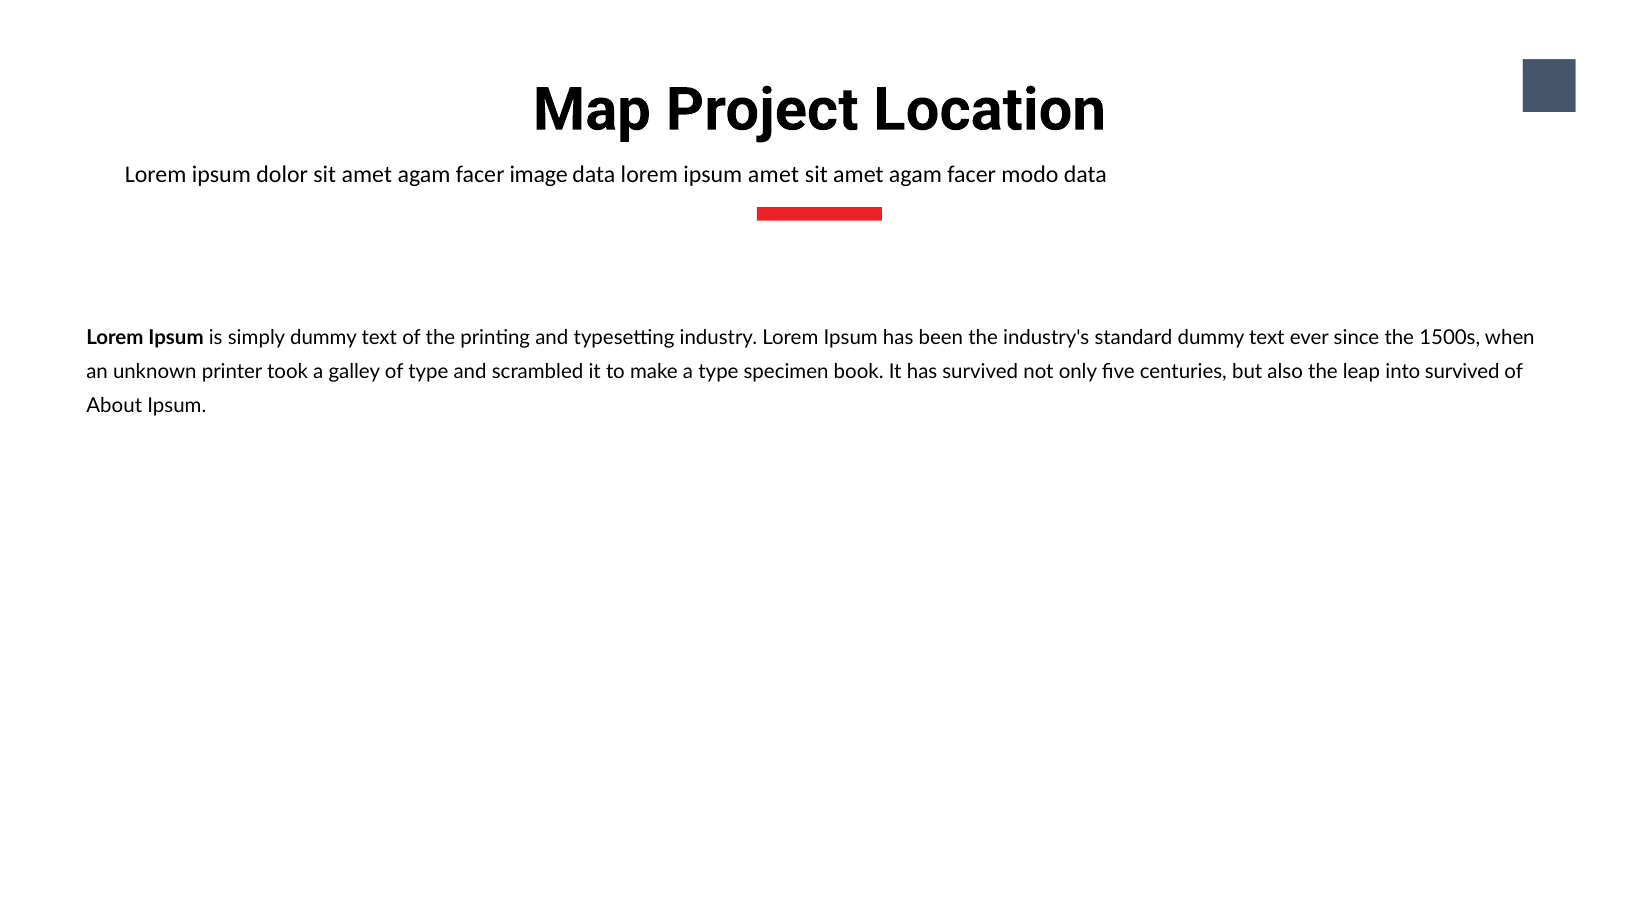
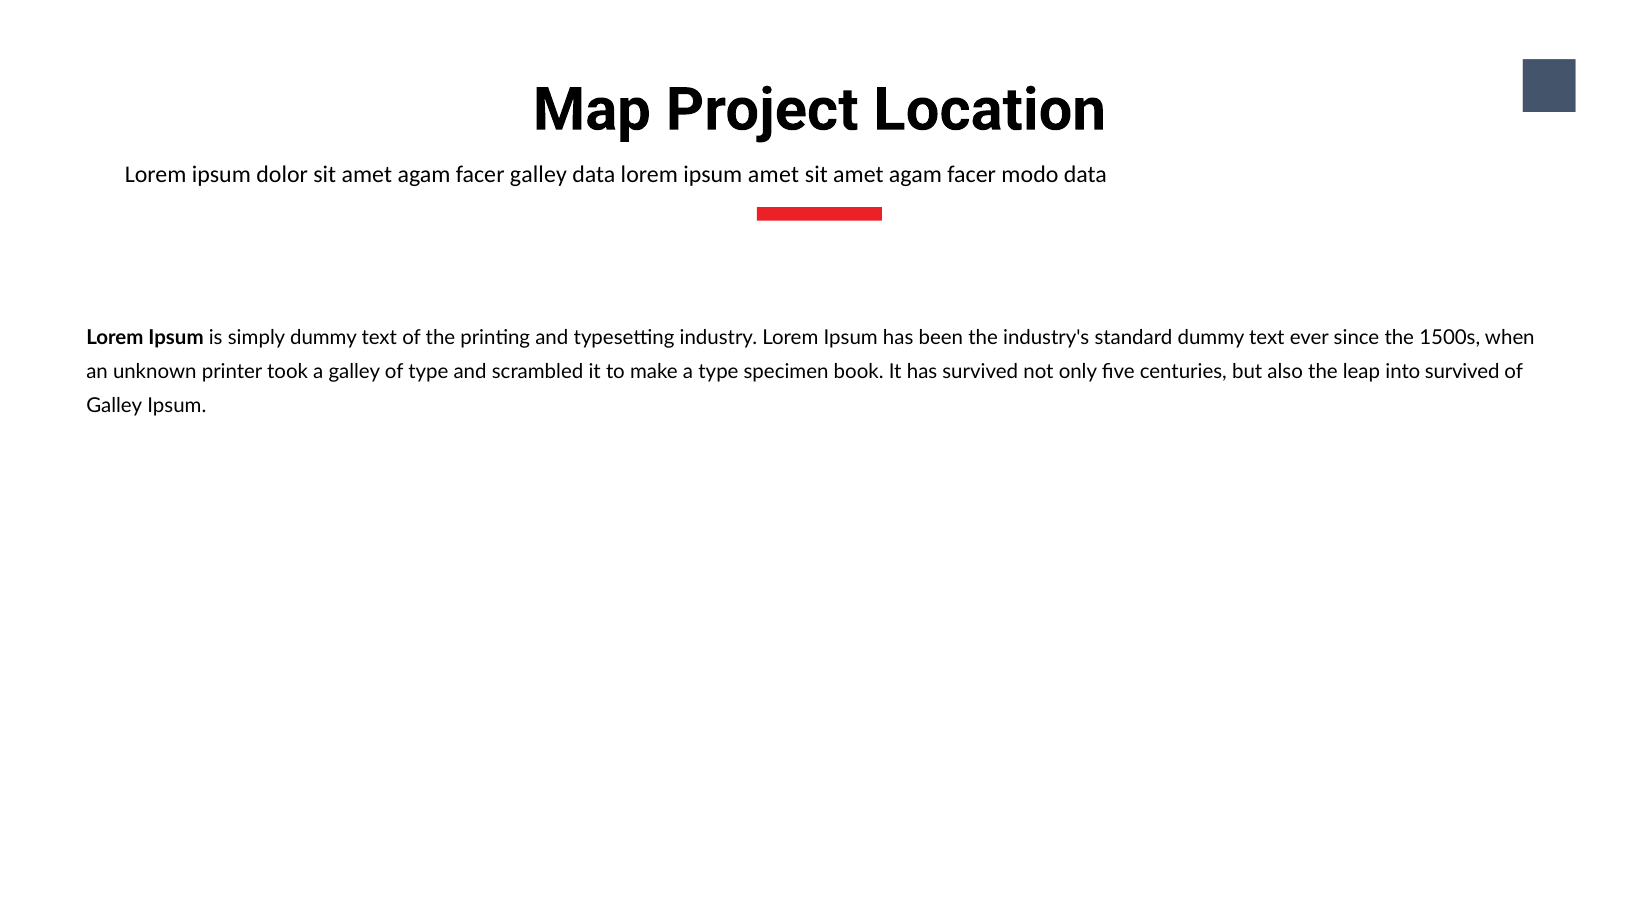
facer image: image -> galley
About at (114, 406): About -> Galley
